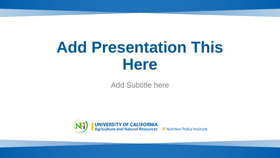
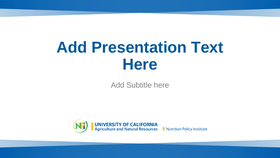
This: This -> Text
